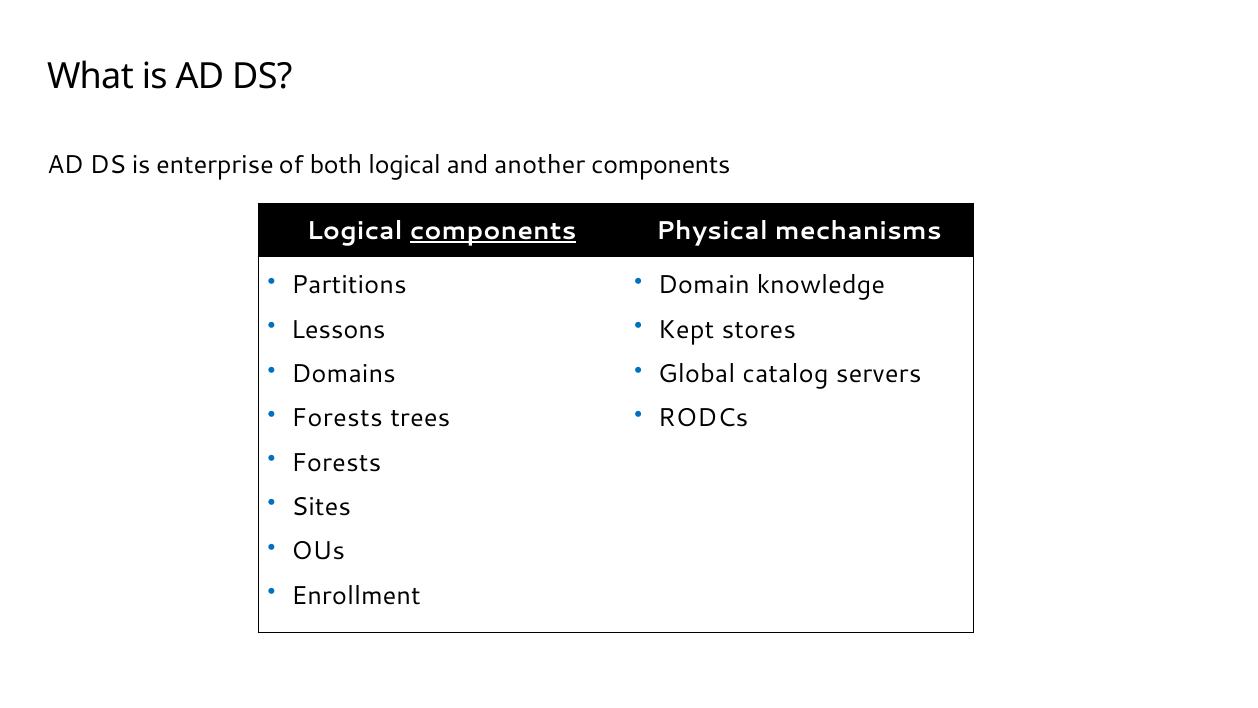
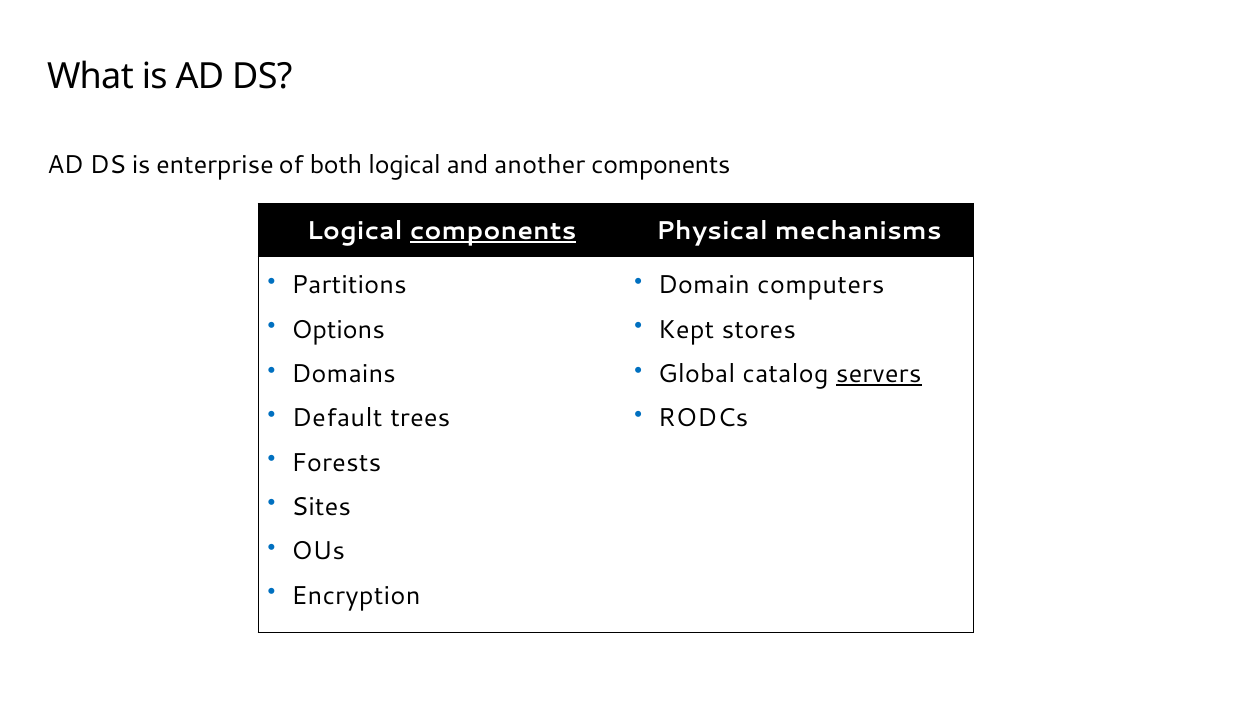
knowledge: knowledge -> computers
Lessons: Lessons -> Options
servers underline: none -> present
Forests at (337, 418): Forests -> Default
Enrollment: Enrollment -> Encryption
